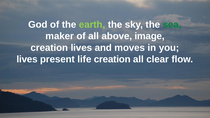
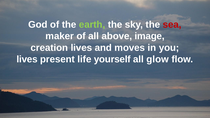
sea colour: green -> red
life creation: creation -> yourself
clear: clear -> glow
